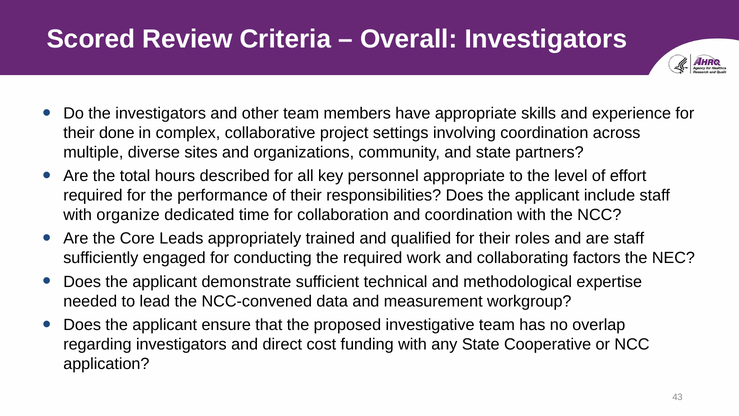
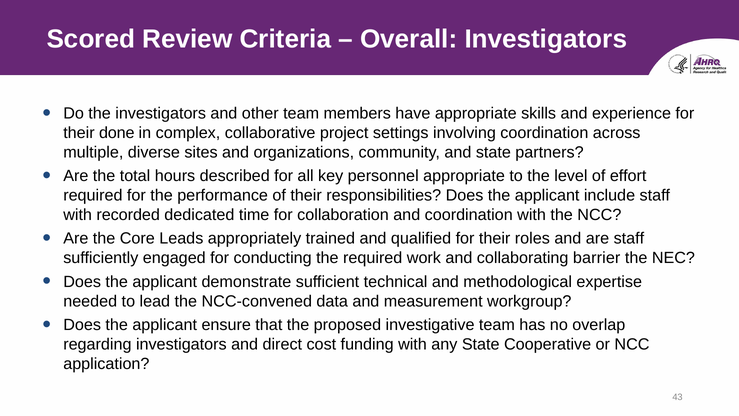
organize: organize -> recorded
factors: factors -> barrier
